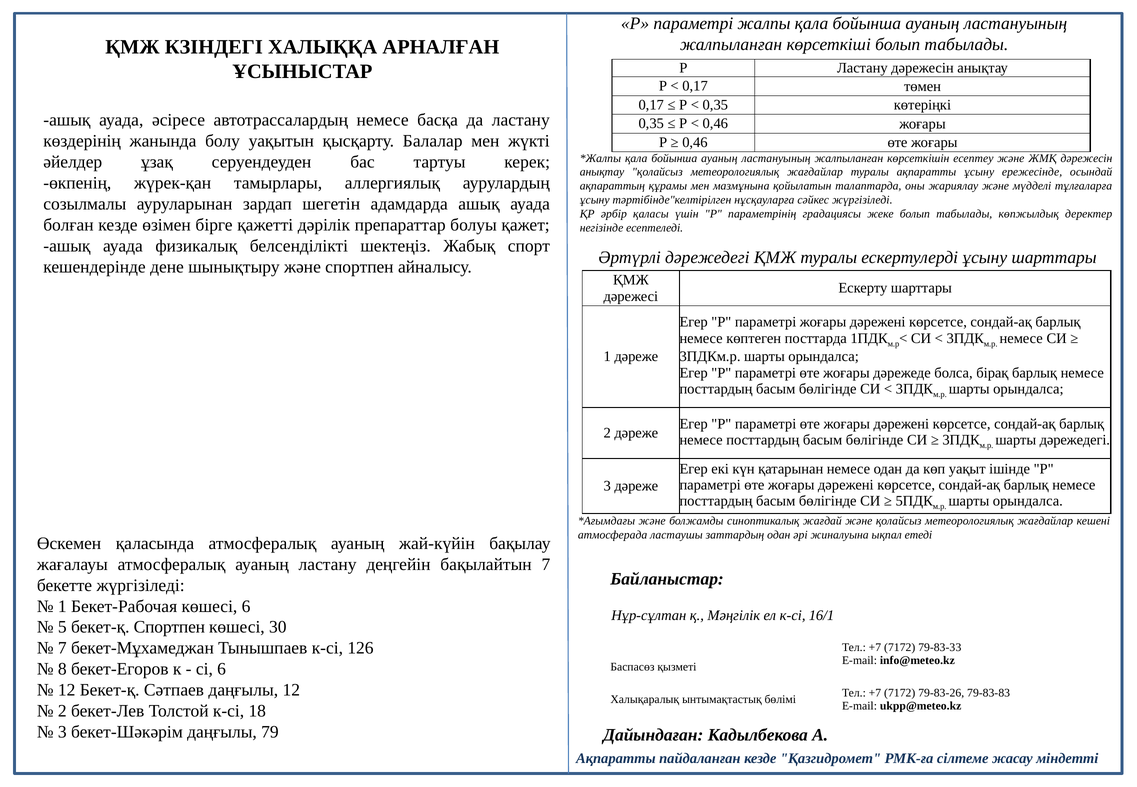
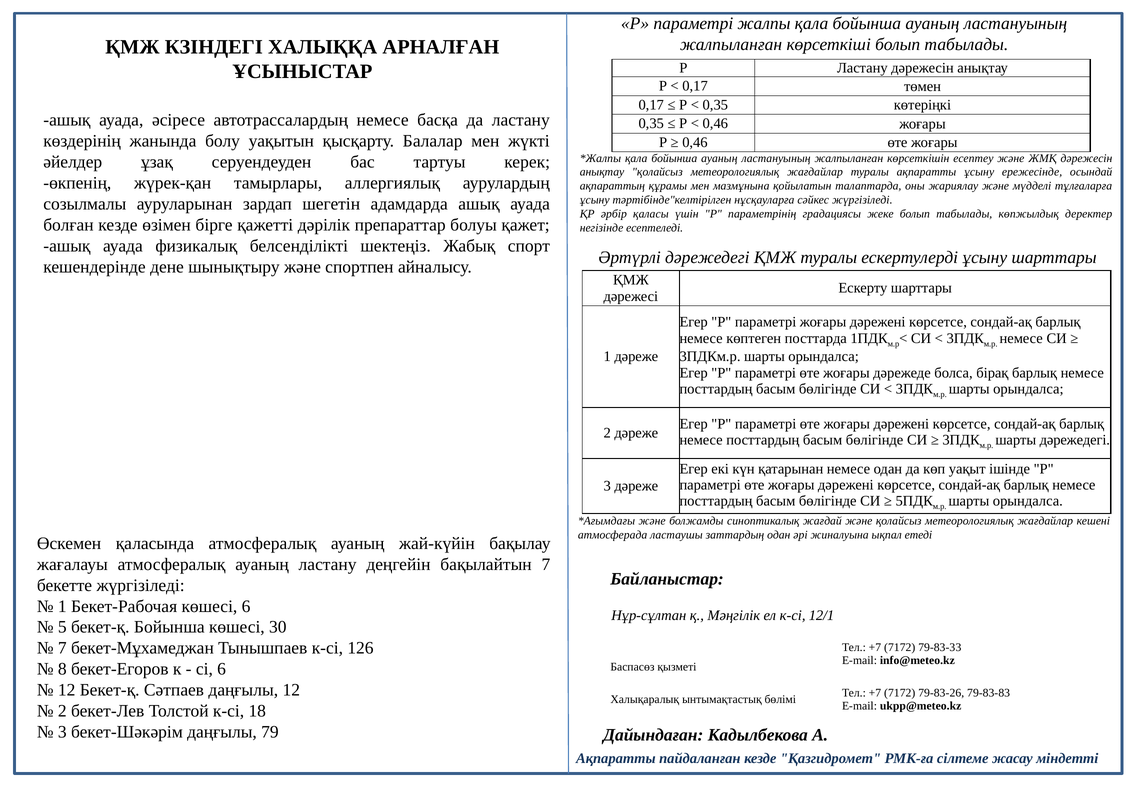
16/1: 16/1 -> 12/1
бекет-қ Спортпен: Спортпен -> Бойынша
